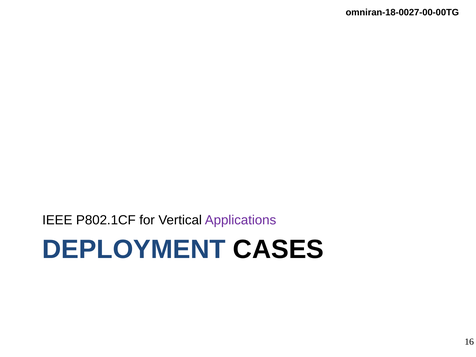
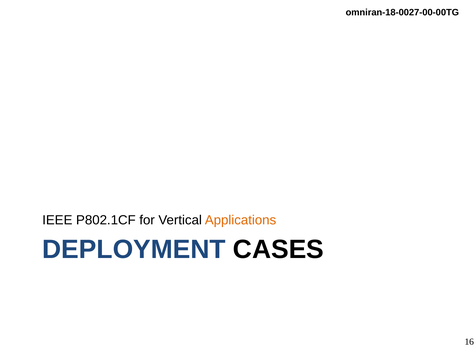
Applications colour: purple -> orange
